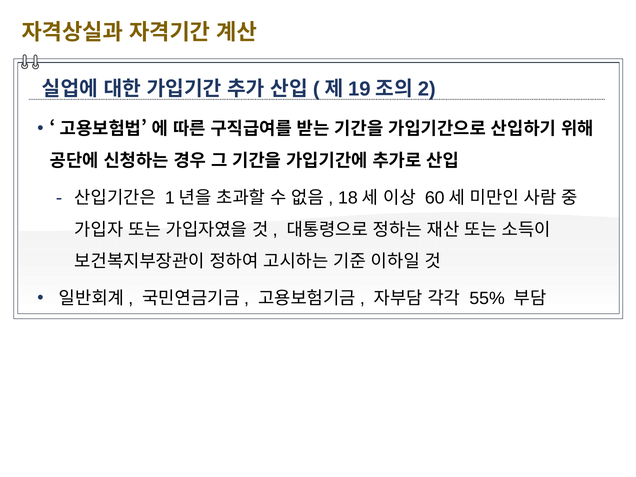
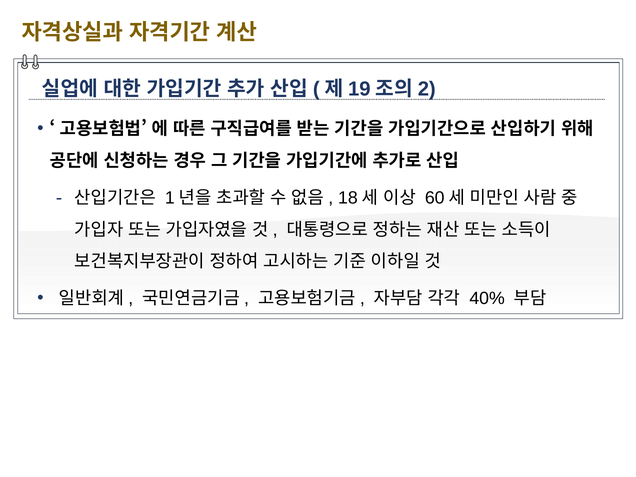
55%: 55% -> 40%
